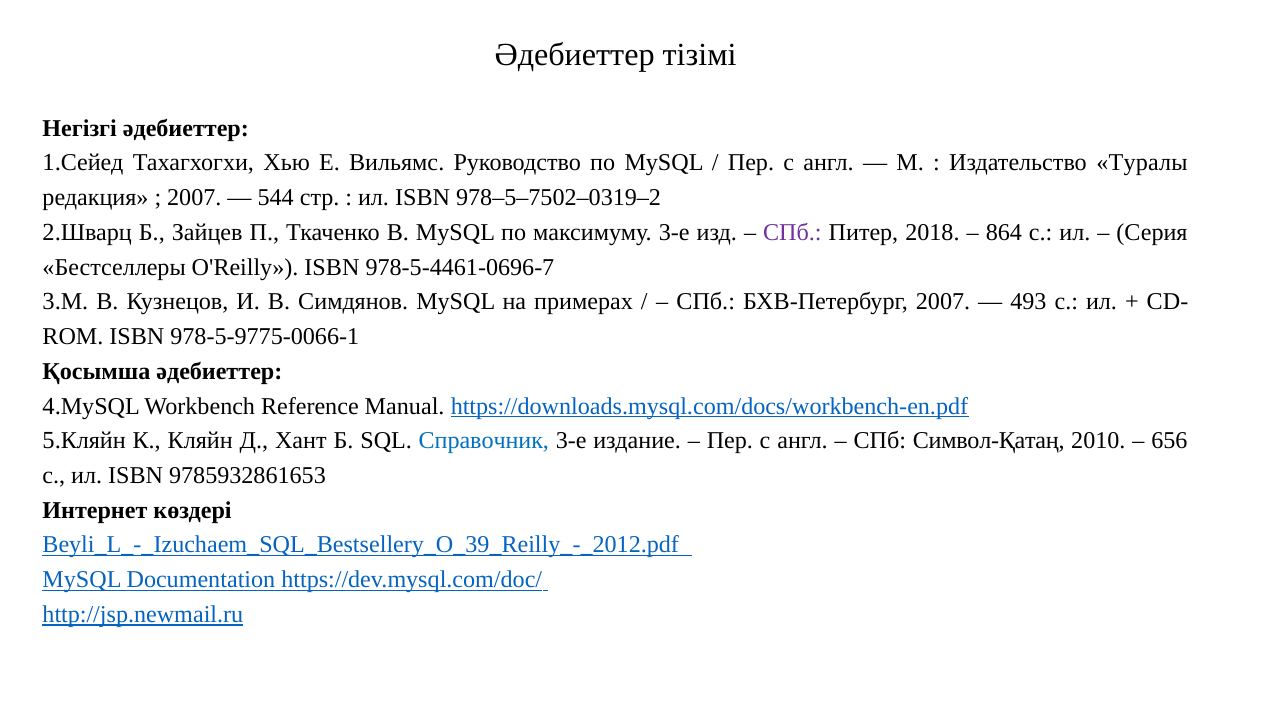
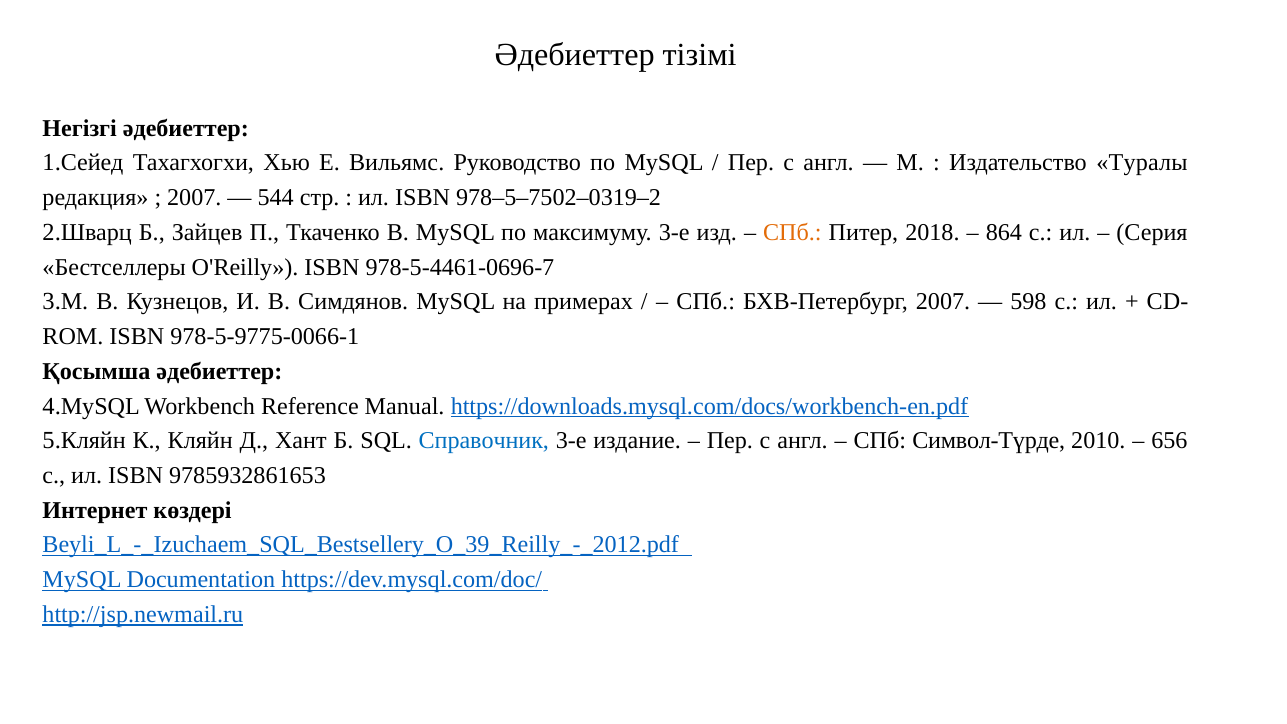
СПб at (792, 232) colour: purple -> orange
493: 493 -> 598
Символ-Қатаң: Символ-Қатаң -> Символ-Түрде
